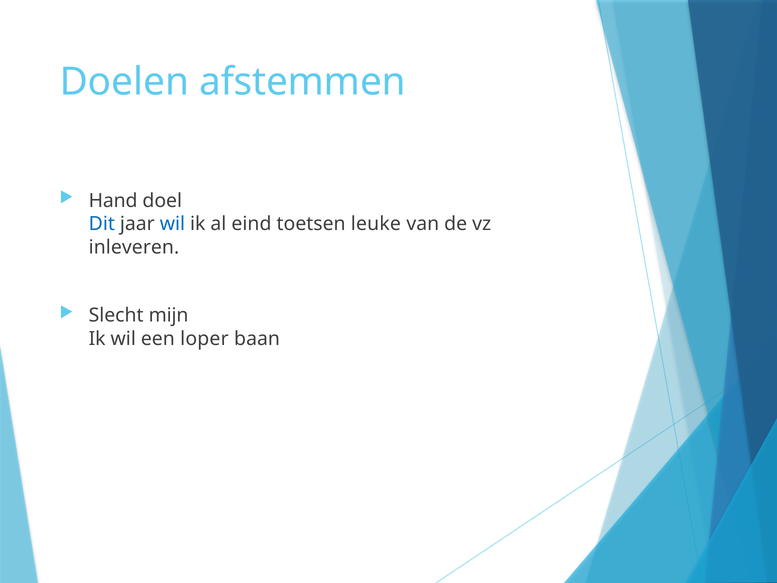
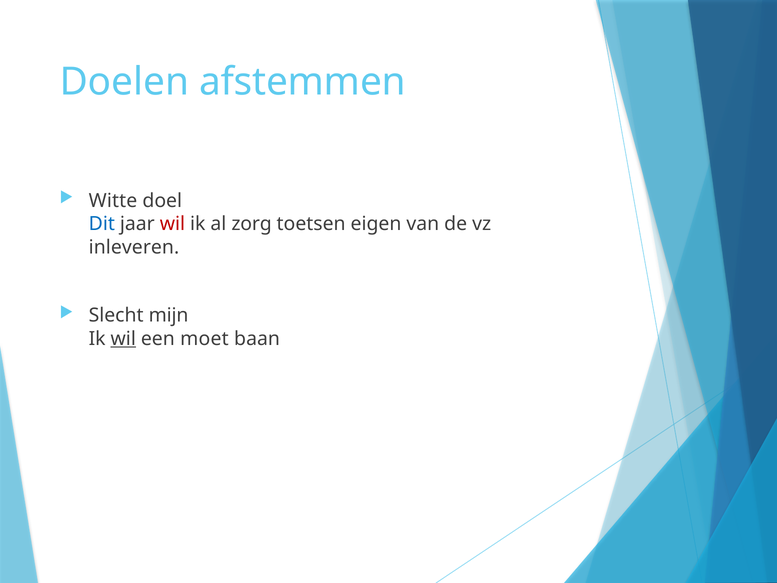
Hand: Hand -> Witte
wil at (172, 224) colour: blue -> red
eind: eind -> zorg
leuke: leuke -> eigen
wil at (123, 339) underline: none -> present
loper: loper -> moet
